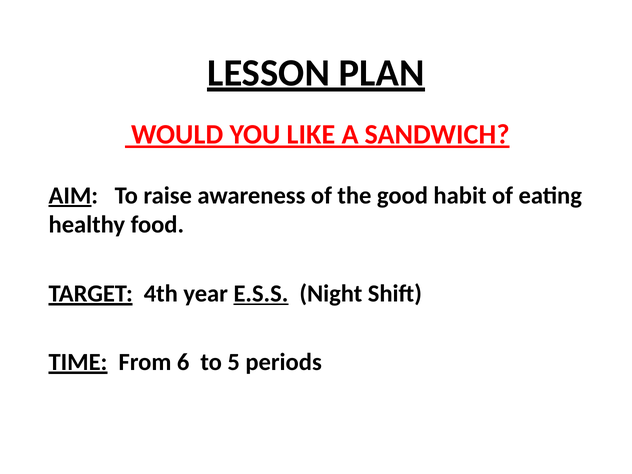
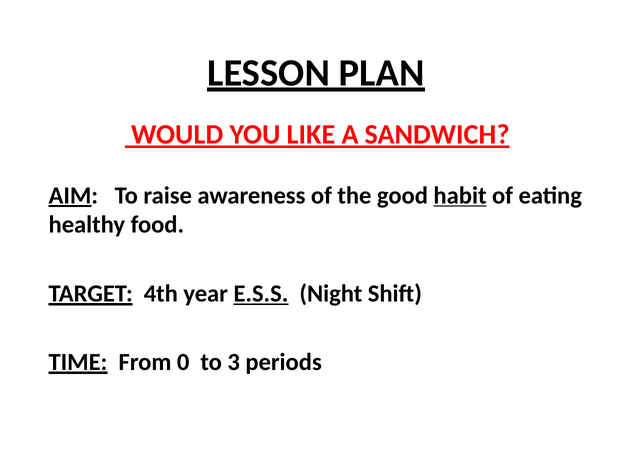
habit underline: none -> present
6: 6 -> 0
5: 5 -> 3
